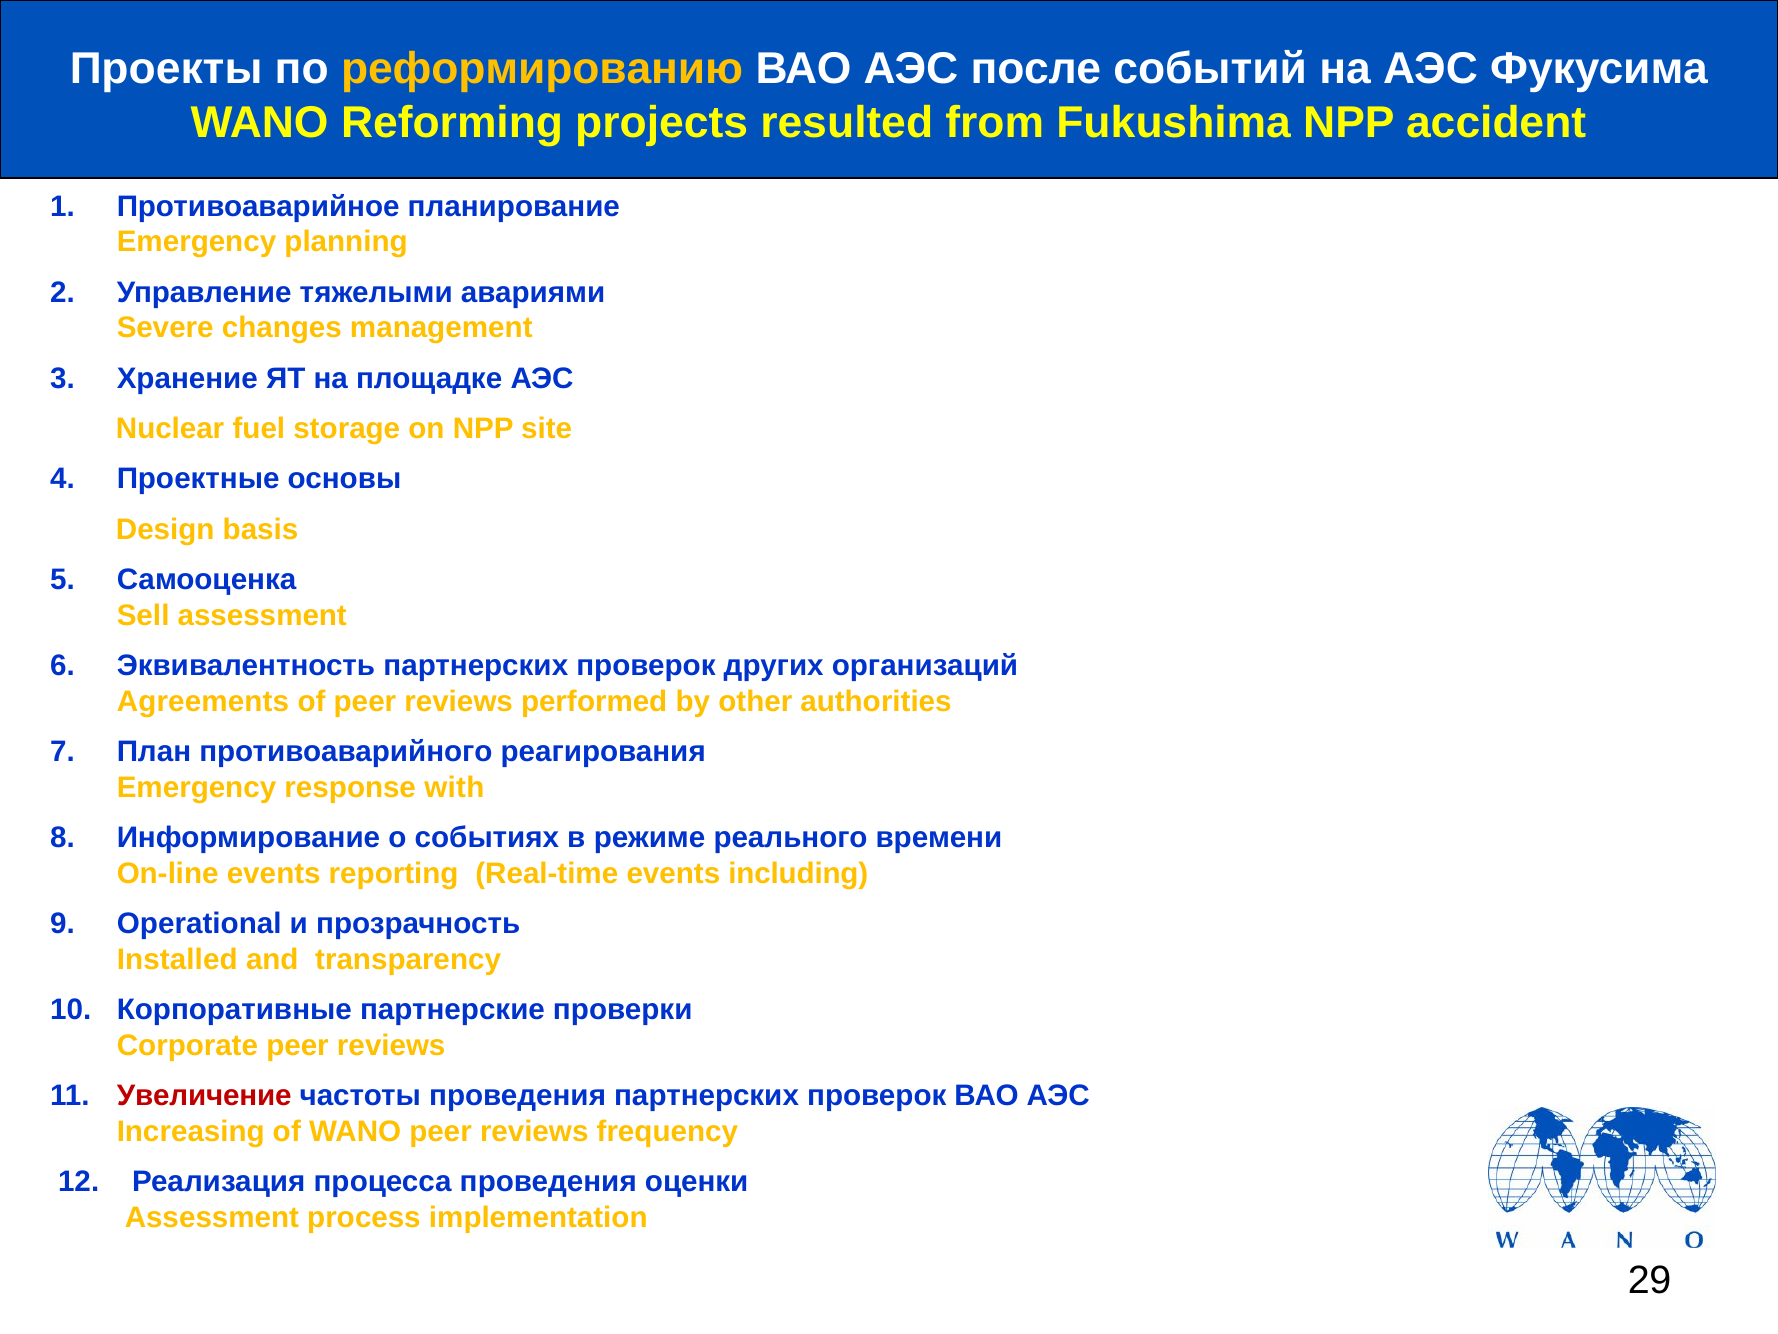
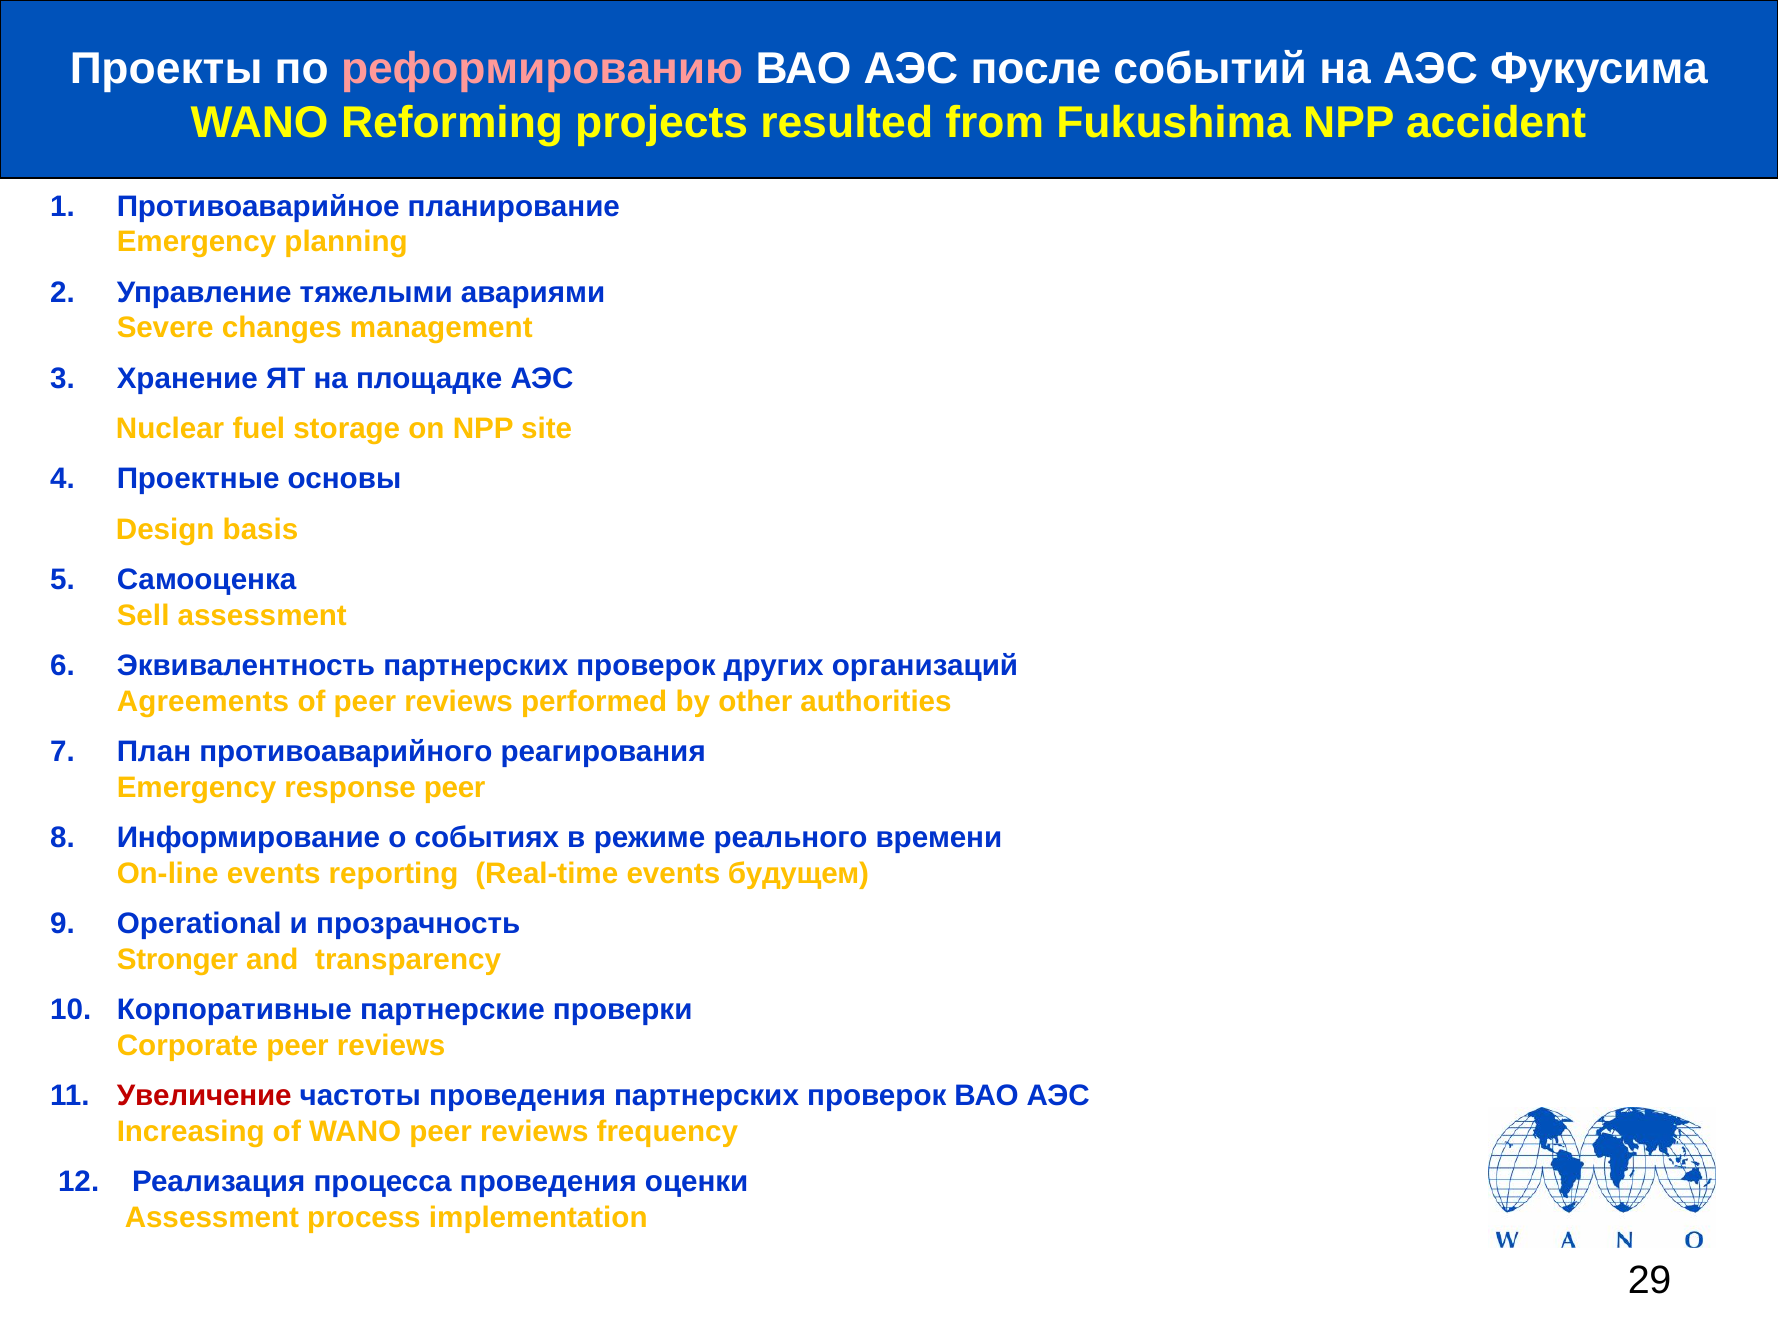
реформированию colour: yellow -> pink
response with: with -> peer
including: including -> будущем
Installed: Installed -> Stronger
